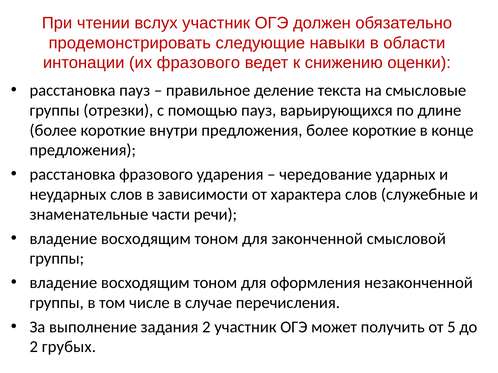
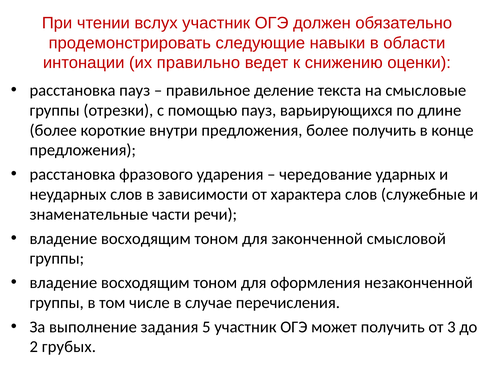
их фразового: фразового -> правильно
предложения более короткие: короткие -> получить
задания 2: 2 -> 5
5: 5 -> 3
